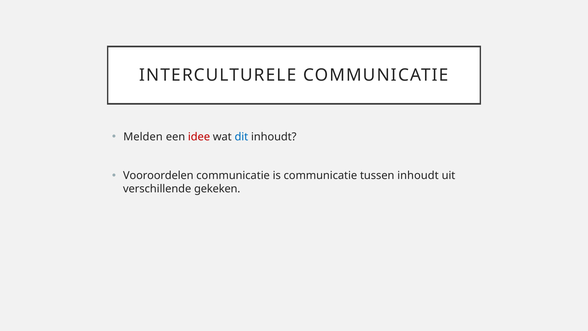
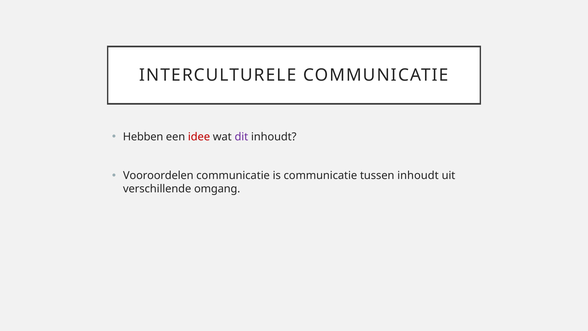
Melden: Melden -> Hebben
dit colour: blue -> purple
gekeken: gekeken -> omgang
